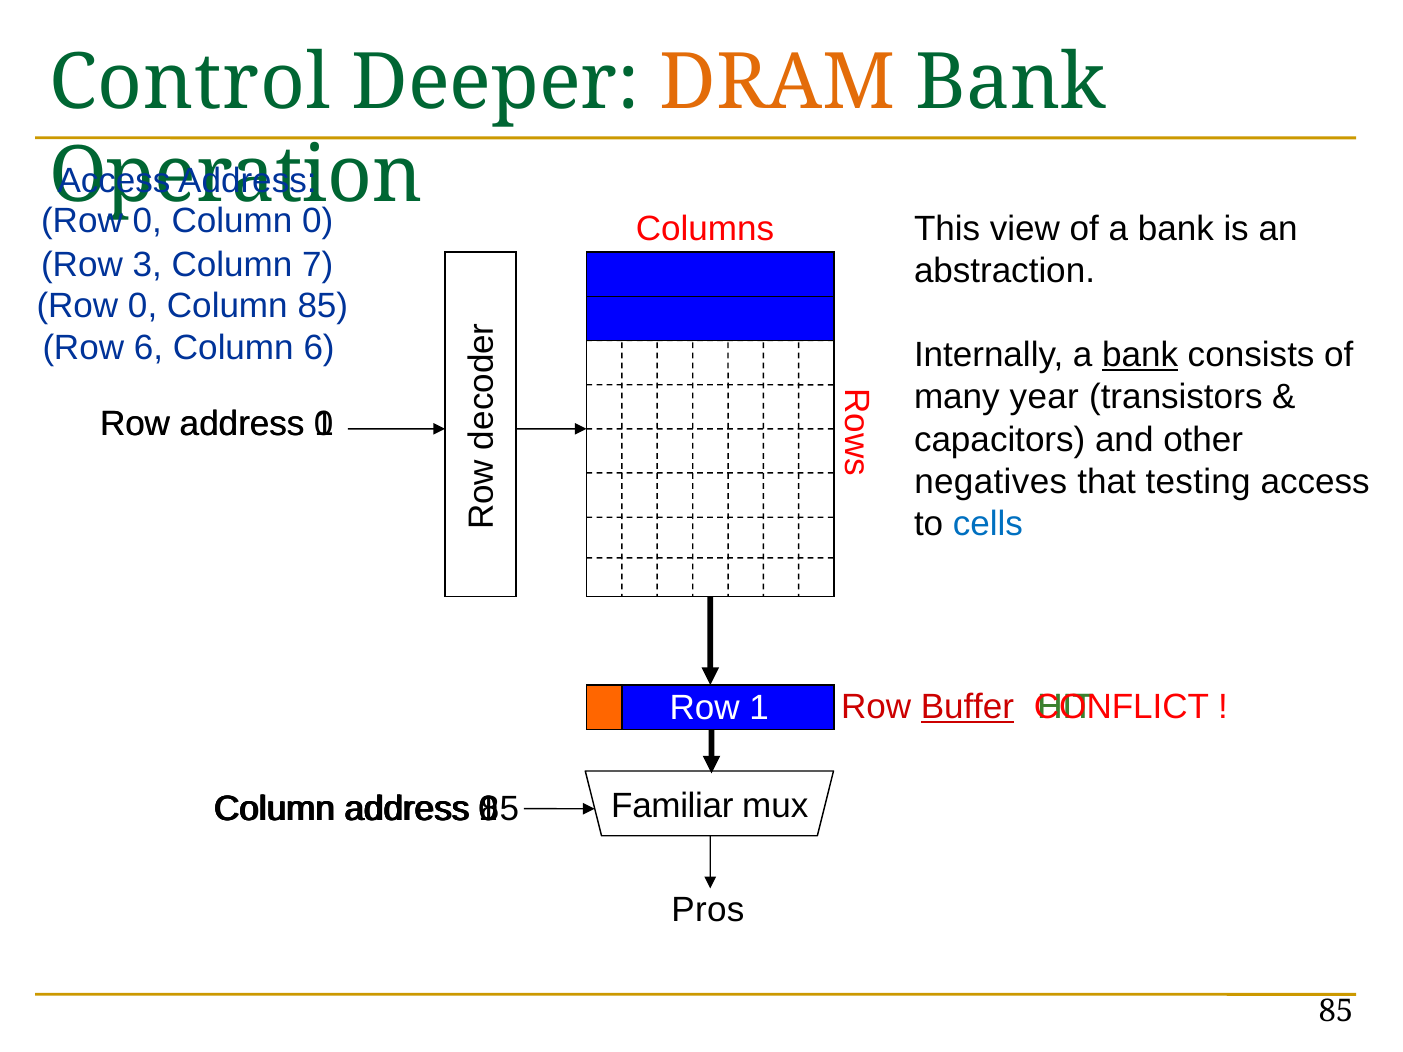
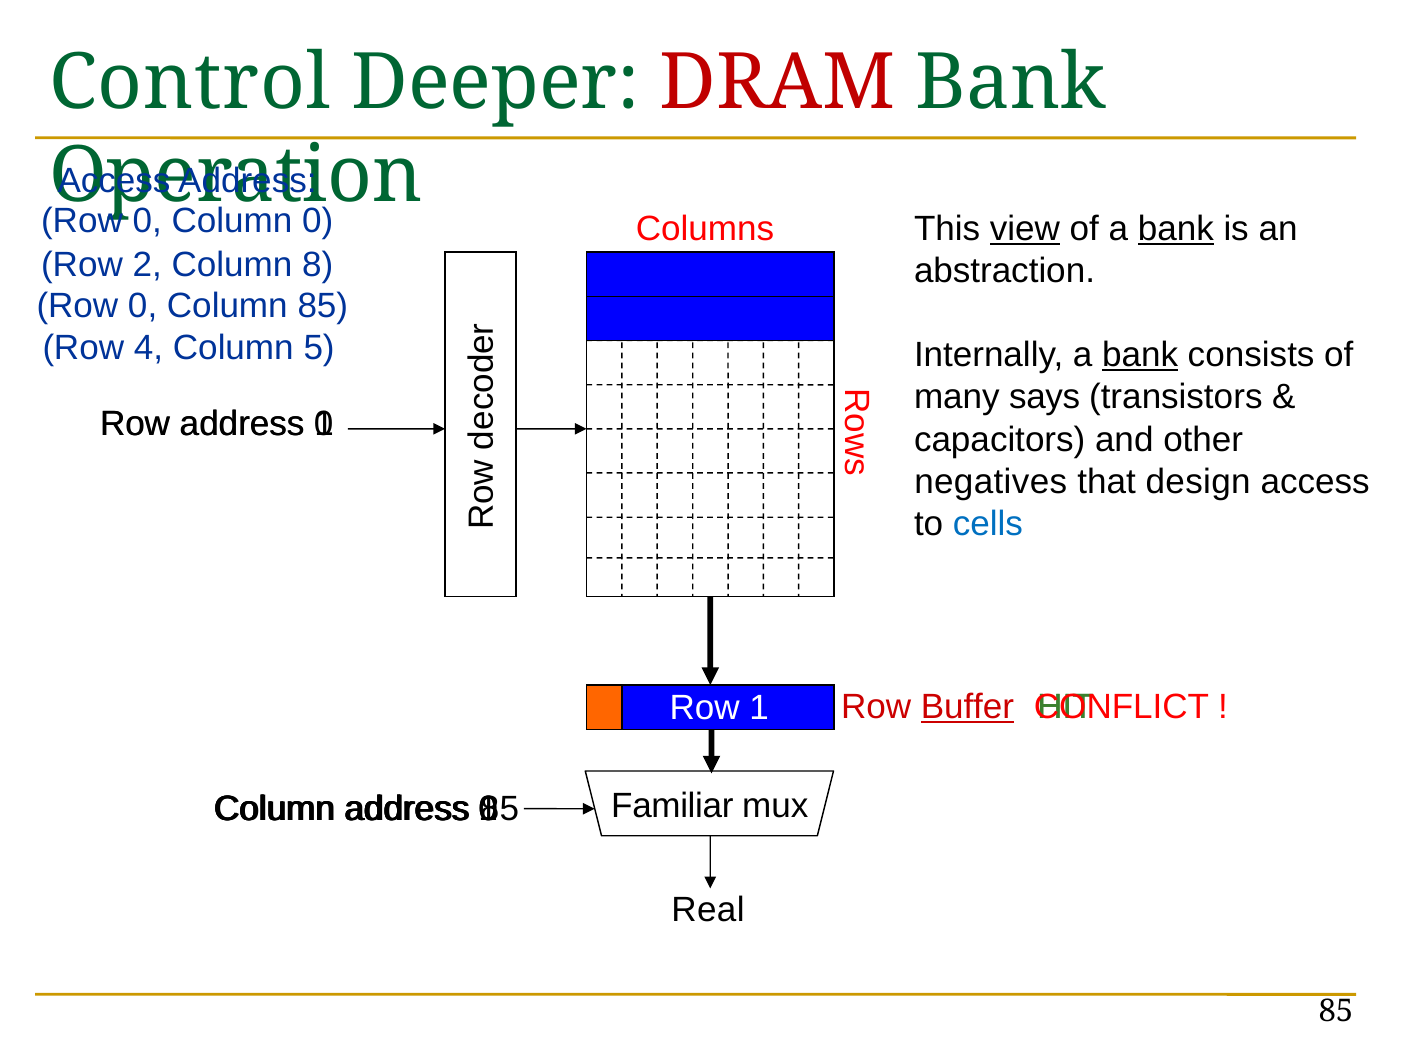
DRAM colour: orange -> red
view underline: none -> present
bank at (1176, 229) underline: none -> present
3: 3 -> 2
7: 7 -> 8
Row 6: 6 -> 4
Column 6: 6 -> 5
year: year -> says
testing: testing -> design
Pros: Pros -> Real
